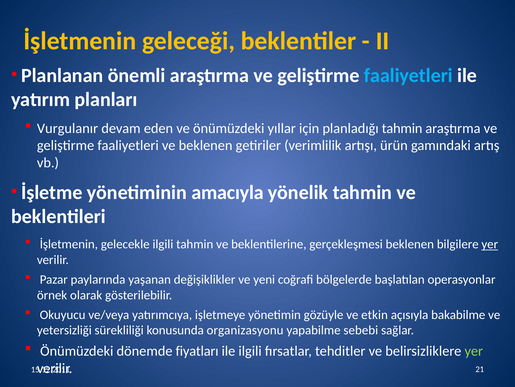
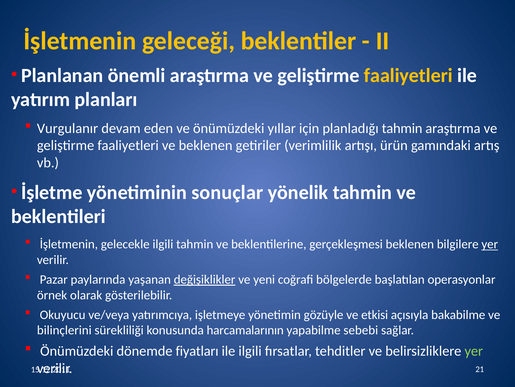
faaliyetleri at (408, 75) colour: light blue -> yellow
amacıyla: amacıyla -> sonuçlar
değişiklikler underline: none -> present
etkin: etkin -> etkisi
yetersizliği: yetersizliği -> bilinçlerini
organizasyonu: organizasyonu -> harcamalarının
